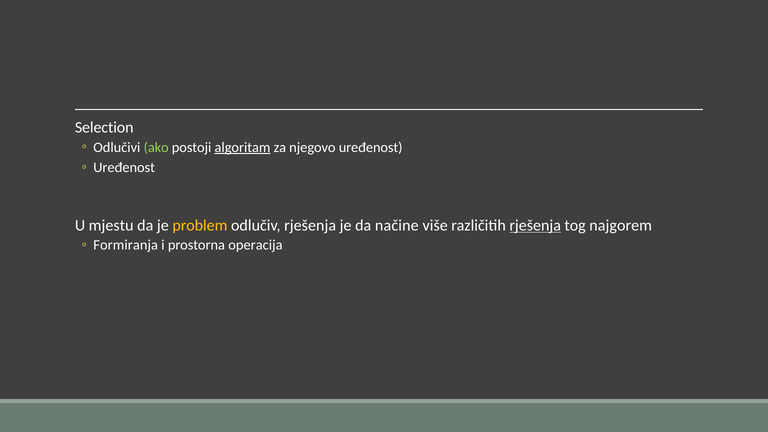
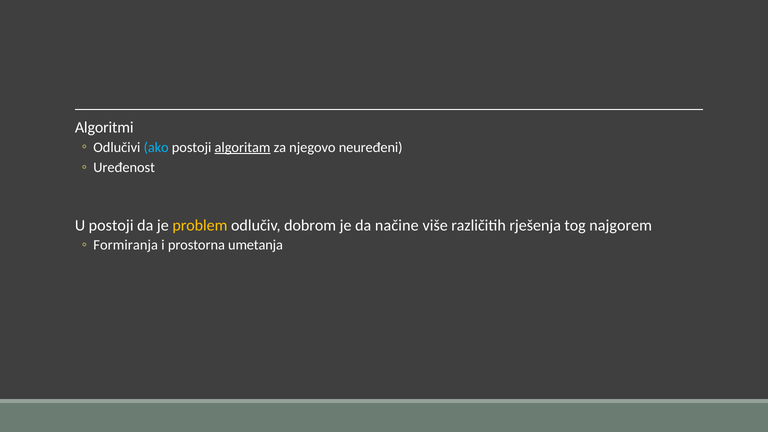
Selection: Selection -> Algoritmi
ako colour: light green -> light blue
njegovo uređenost: uređenost -> neuređeni
U mjestu: mjestu -> postoji
odlučiv rješenja: rješenja -> dobrom
rješenja at (535, 225) underline: present -> none
operacija: operacija -> umetanja
